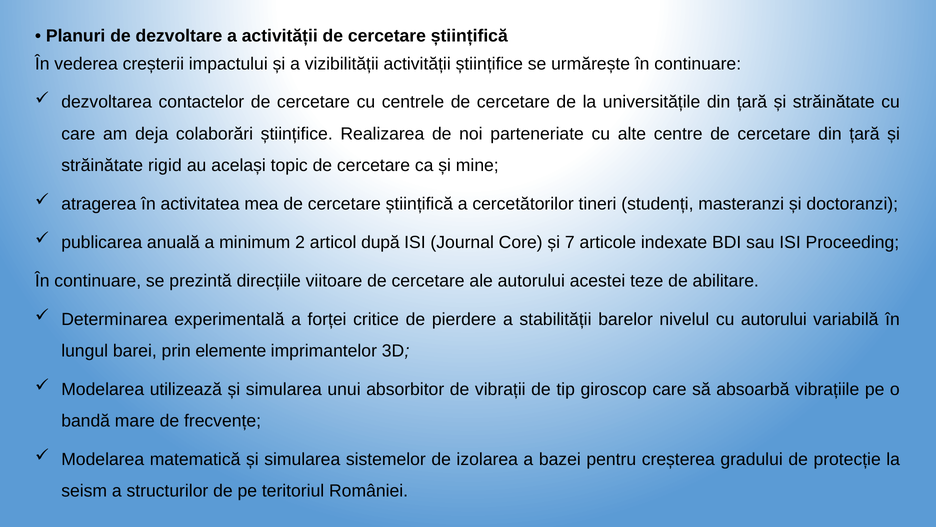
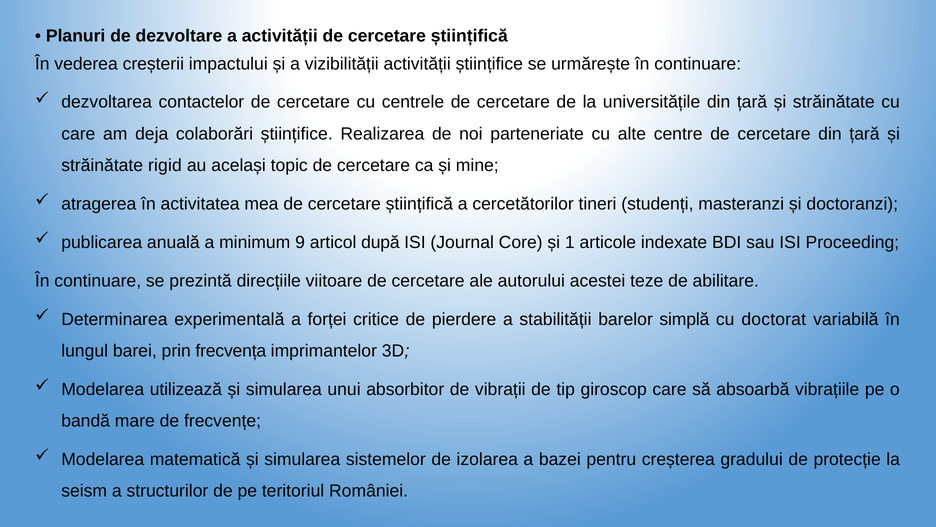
2: 2 -> 9
7: 7 -> 1
nivelul: nivelul -> simplă
cu autorului: autorului -> doctorat
elemente: elemente -> frecvența
